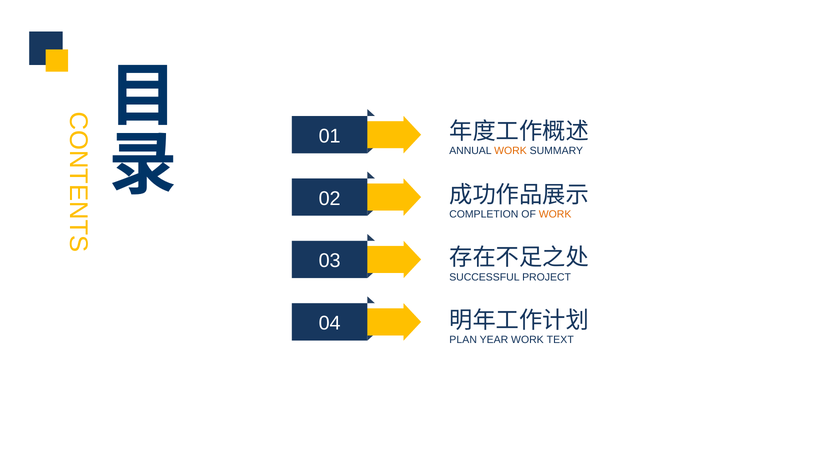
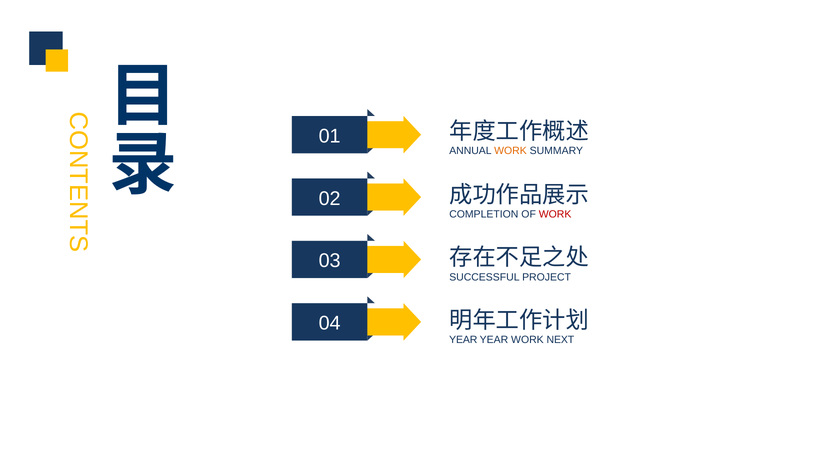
WORK at (555, 214) colour: orange -> red
PLAN at (463, 340): PLAN -> YEAR
TEXT: TEXT -> NEXT
